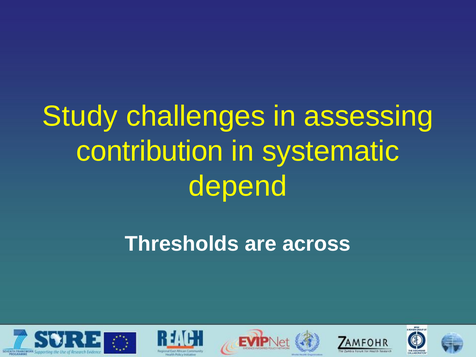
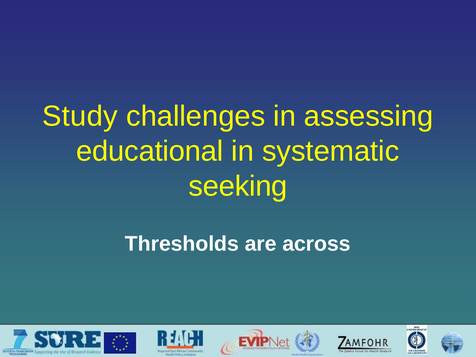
contribution: contribution -> educational
depend: depend -> seeking
